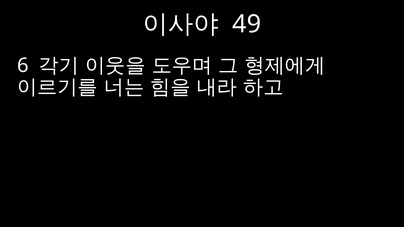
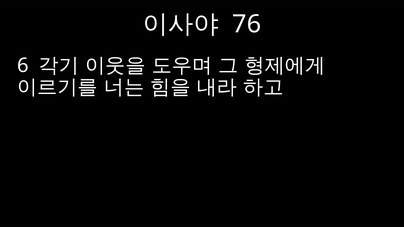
49: 49 -> 76
